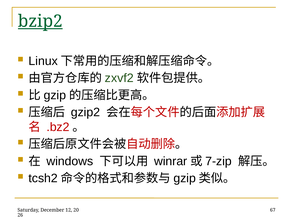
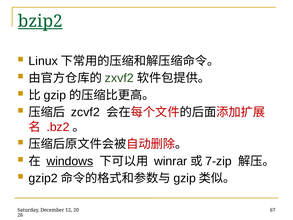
gzip2: gzip2 -> zcvf2
windows underline: none -> present
tcsh2: tcsh2 -> gzip2
